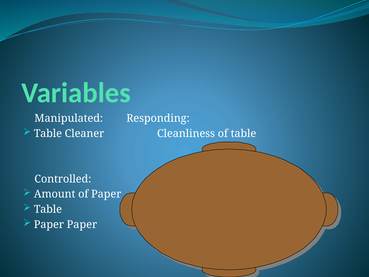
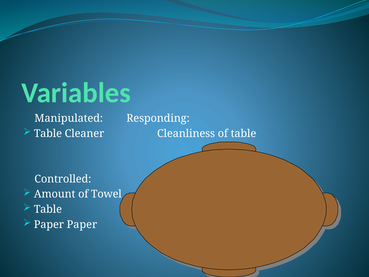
of Paper: Paper -> Towel
